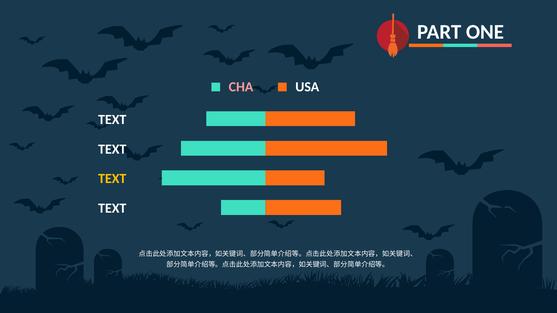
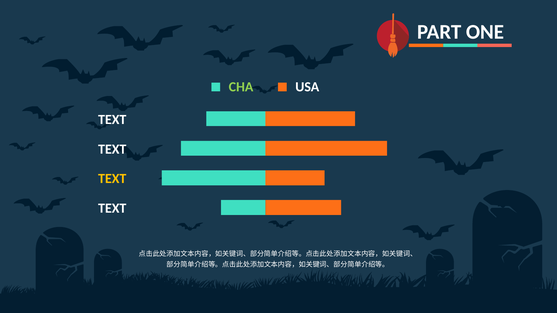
CHA colour: pink -> light green
